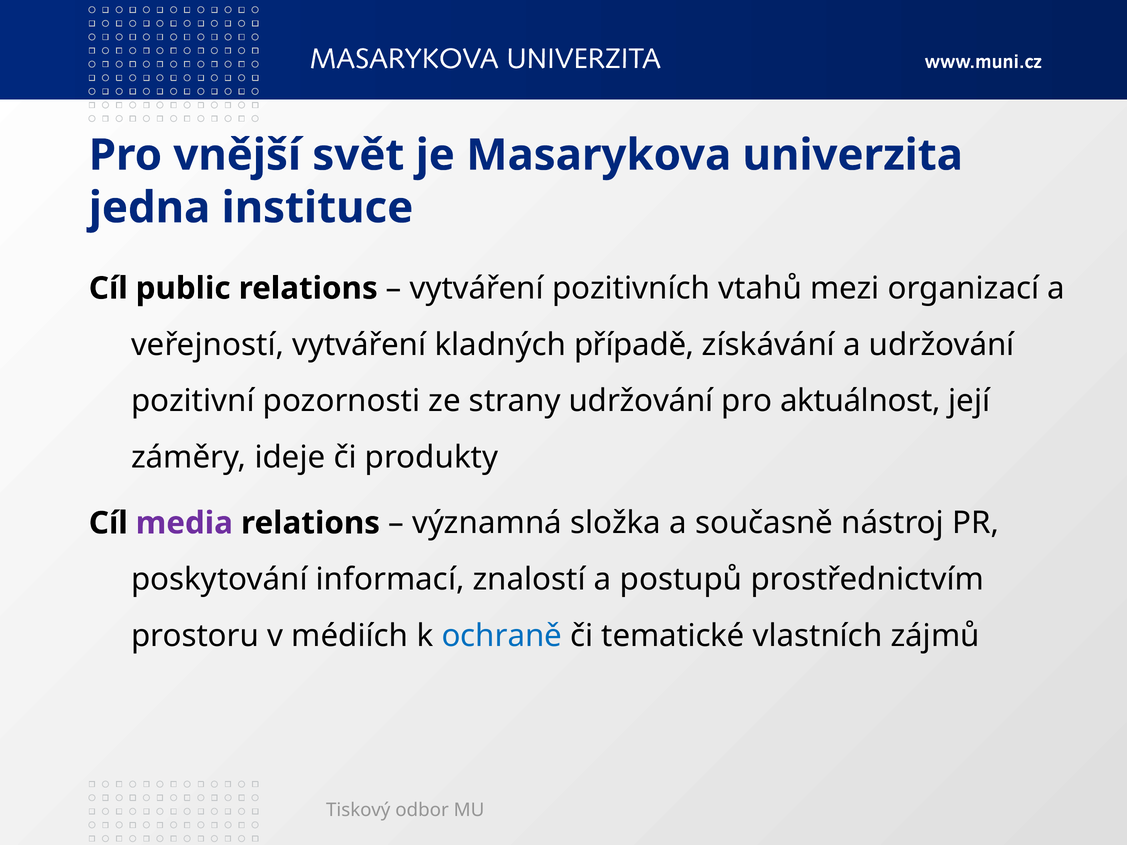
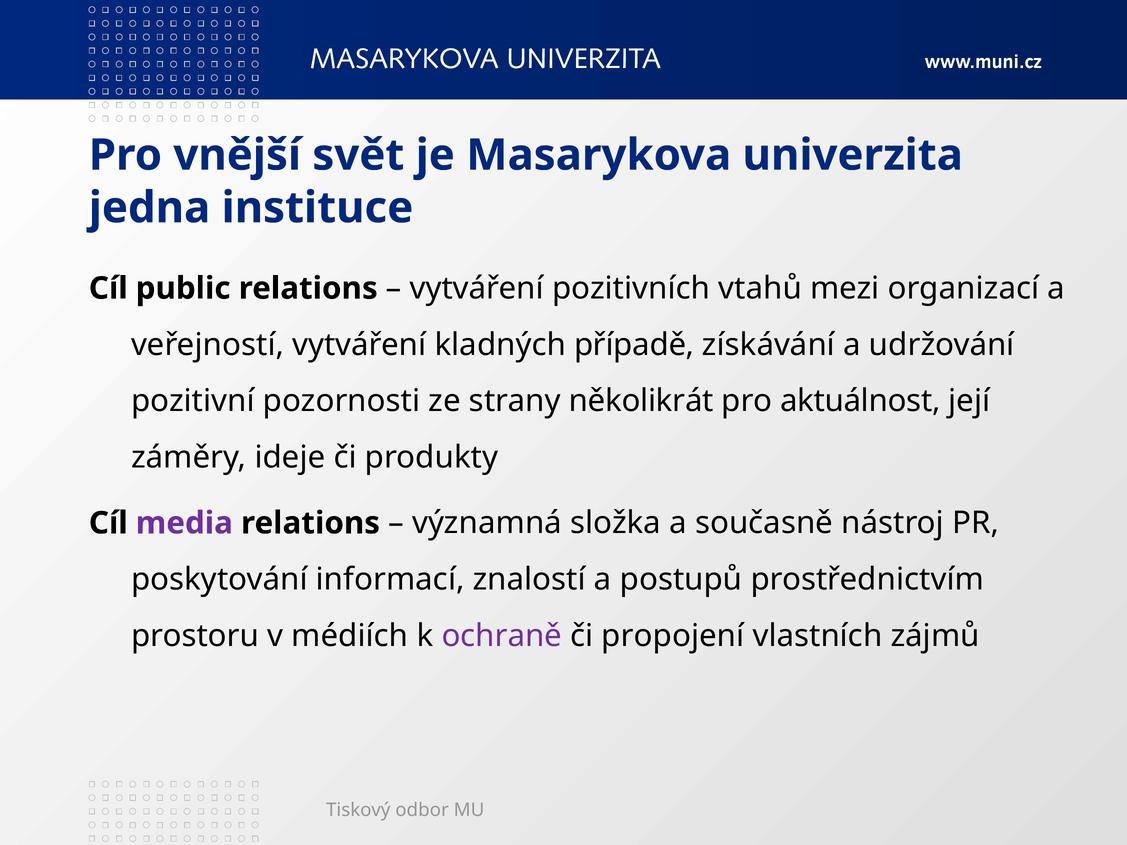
strany udržování: udržování -> několikrát
ochraně colour: blue -> purple
tematické: tematické -> propojení
